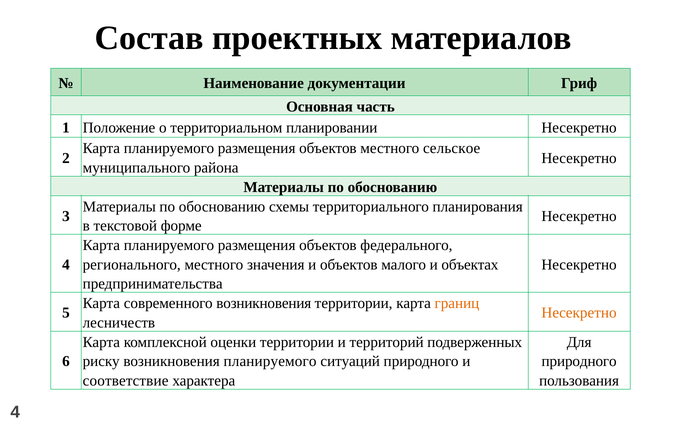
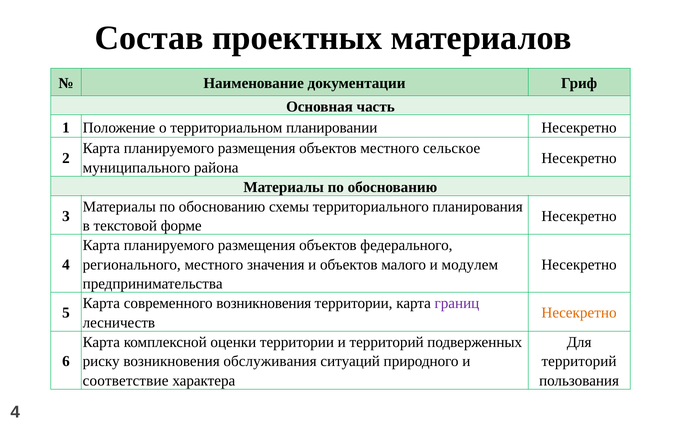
объектах: объектах -> модулем
границ colour: orange -> purple
возникновения планируемого: планируемого -> обслуживания
природного at (579, 361): природного -> территорий
